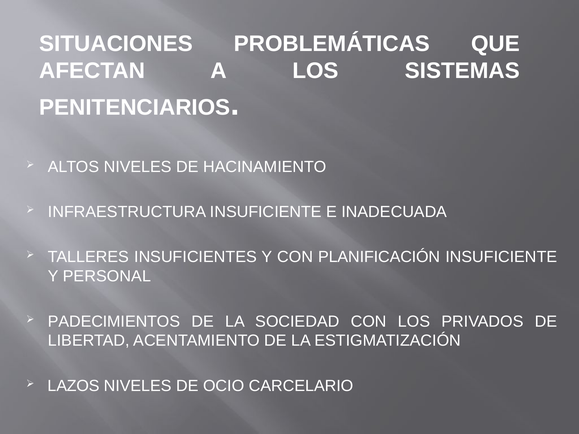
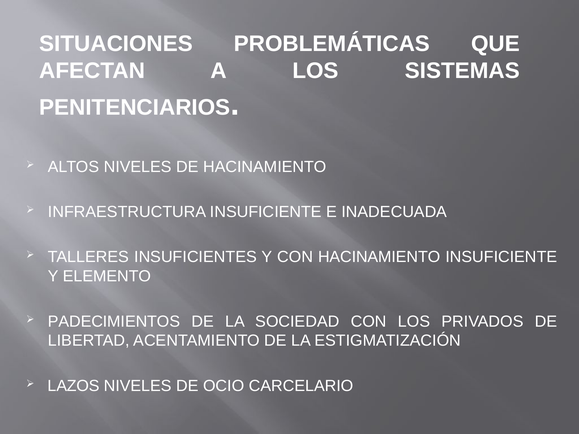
CON PLANIFICACIÓN: PLANIFICACIÓN -> HACINAMIENTO
PERSONAL: PERSONAL -> ELEMENTO
